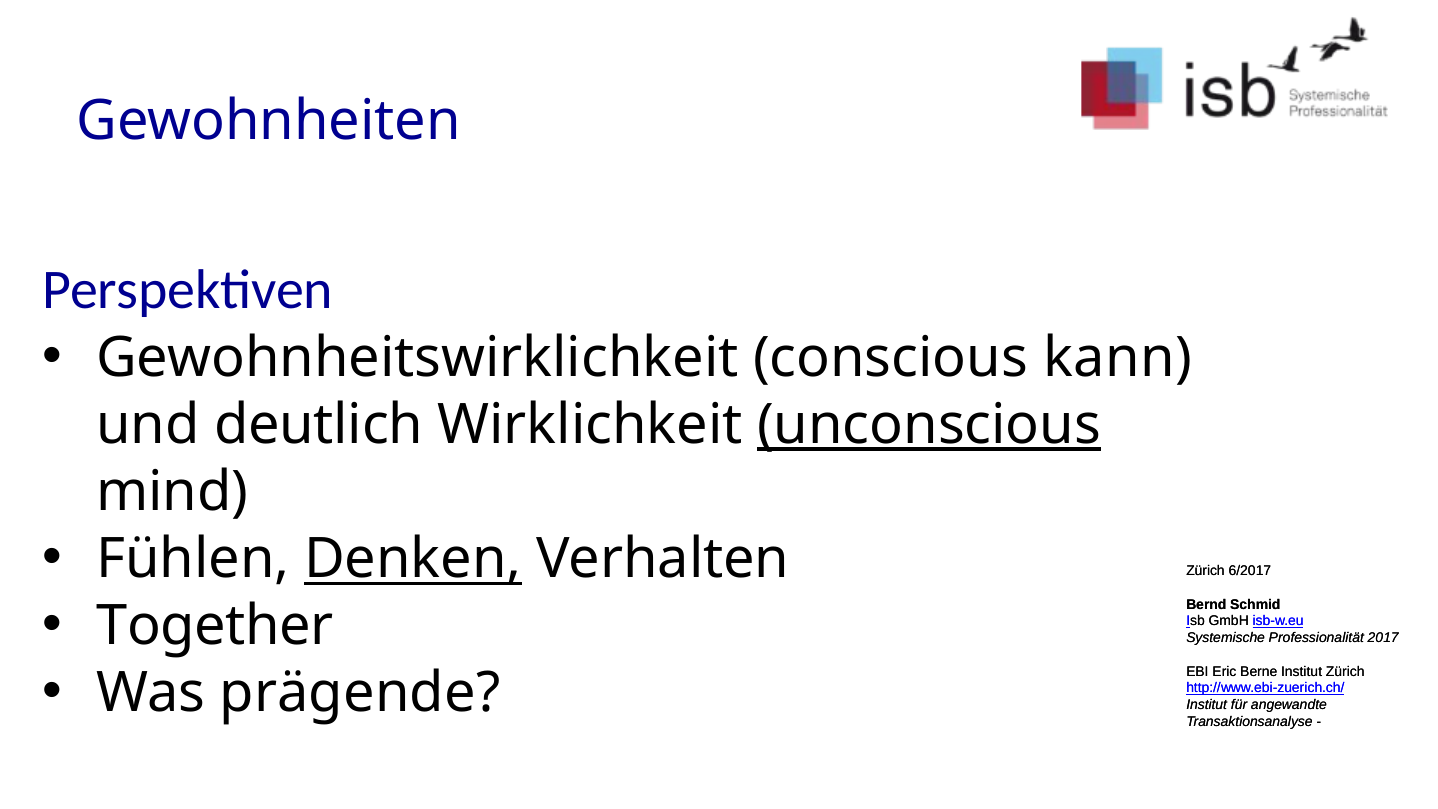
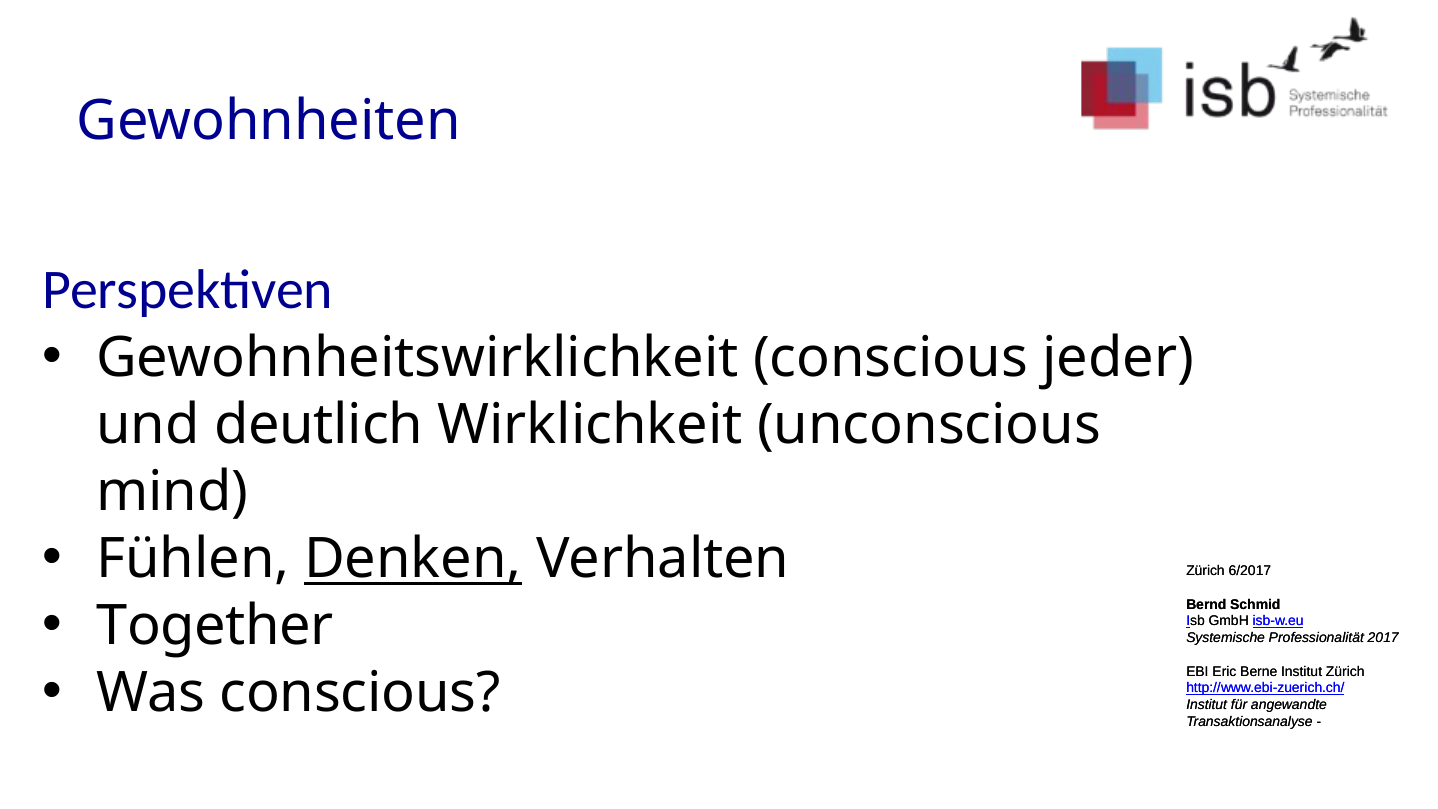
kann: kann -> jeder
unconscious underline: present -> none
Was prägende: prägende -> conscious
